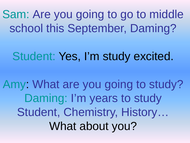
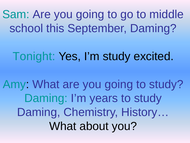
Student at (34, 56): Student -> Tonight
Student at (39, 112): Student -> Daming
